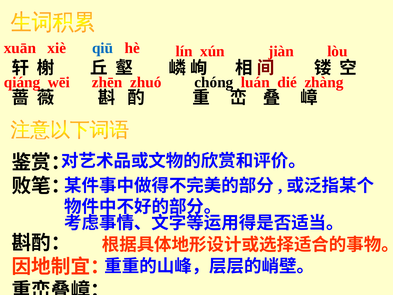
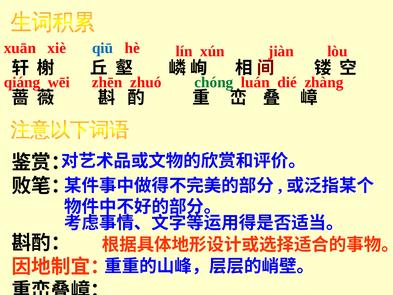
chóng colour: black -> green
